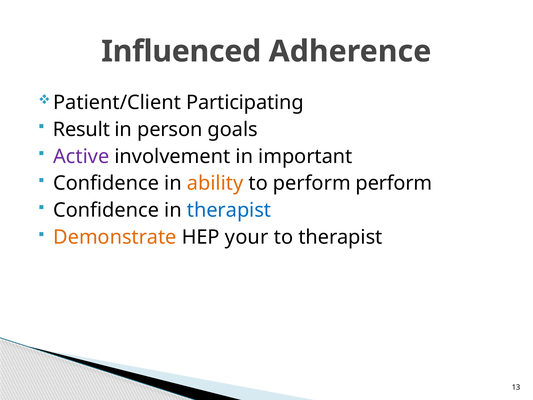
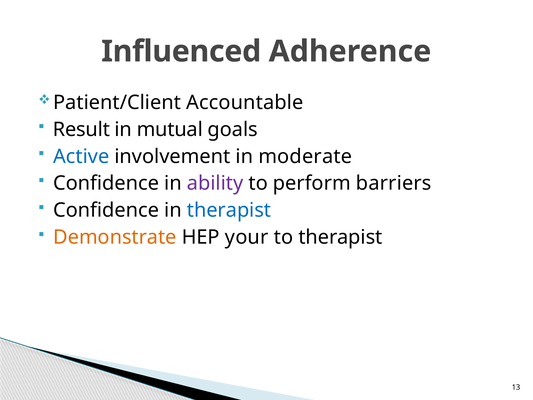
Participating: Participating -> Accountable
person: person -> mutual
Active colour: purple -> blue
important: important -> moderate
ability colour: orange -> purple
perform perform: perform -> barriers
